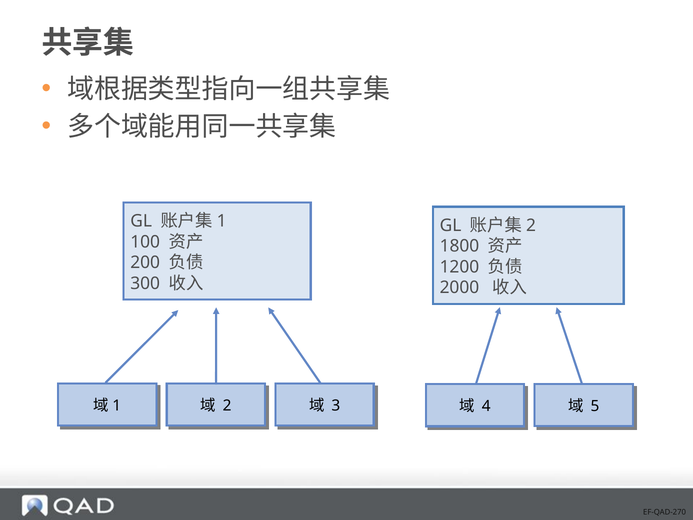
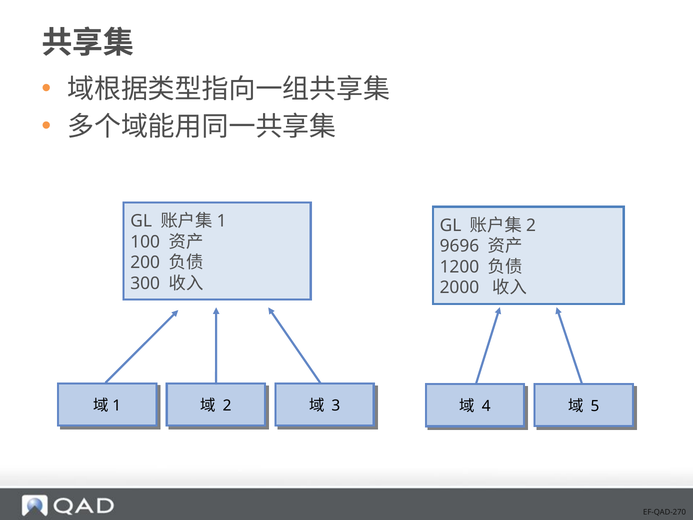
1800: 1800 -> 9696
